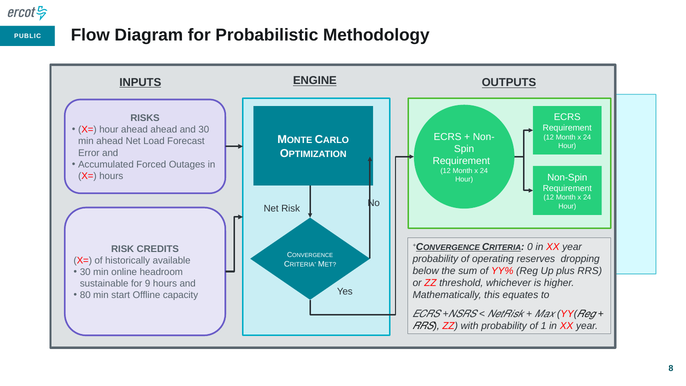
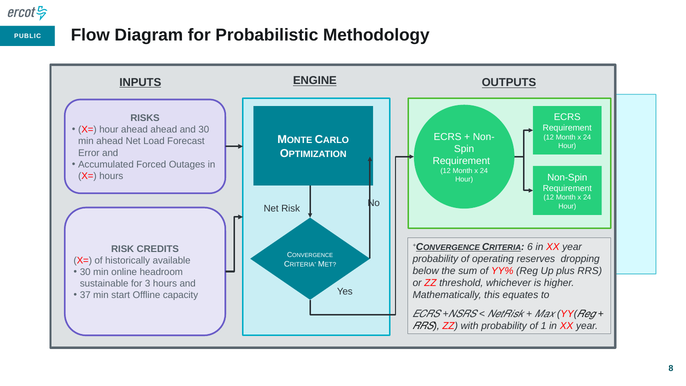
0: 0 -> 6
9: 9 -> 3
80: 80 -> 37
